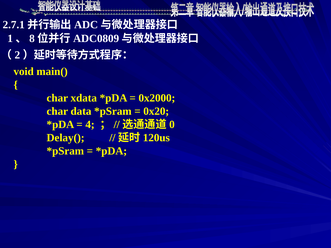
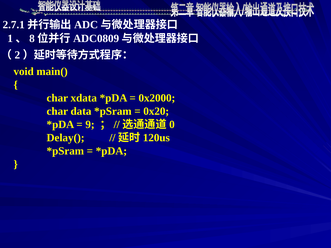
4: 4 -> 9
